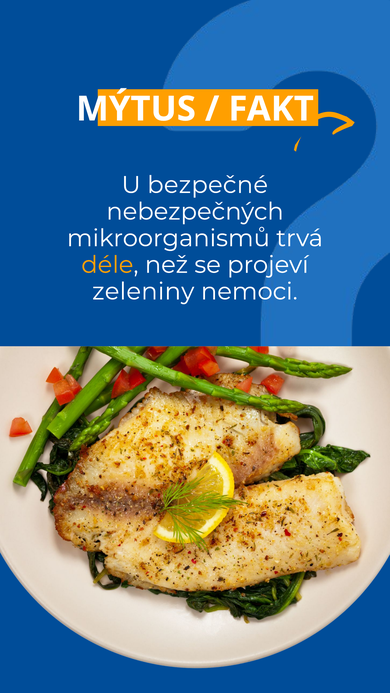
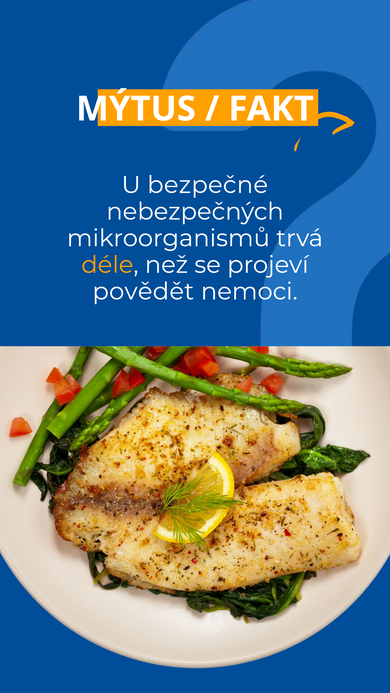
zeleniny: zeleniny -> povědět
